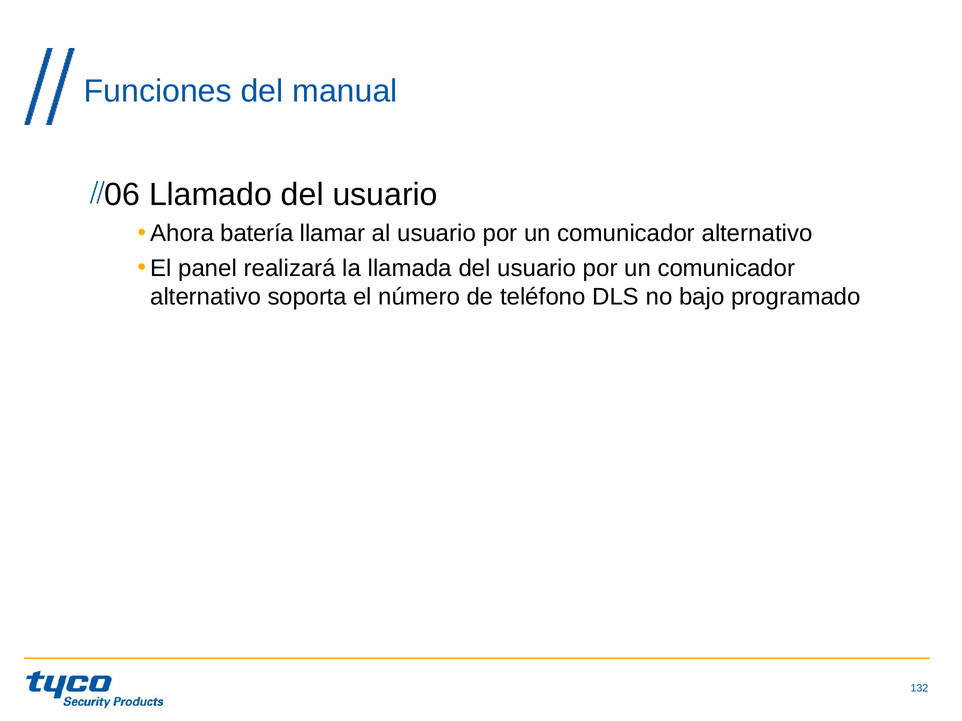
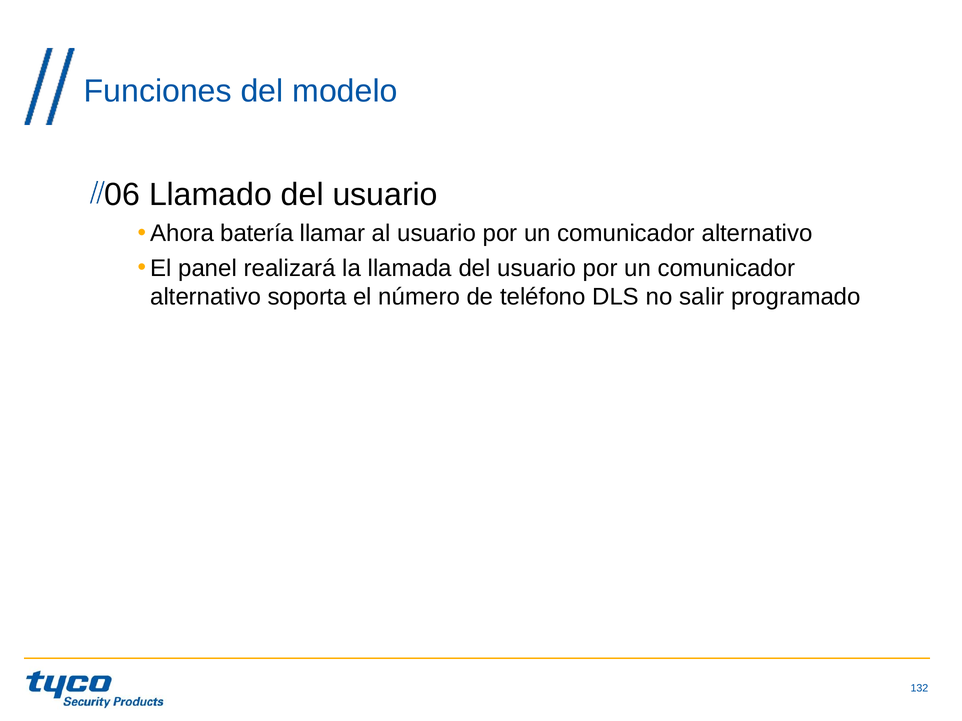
manual: manual -> modelo
bajo: bajo -> salir
